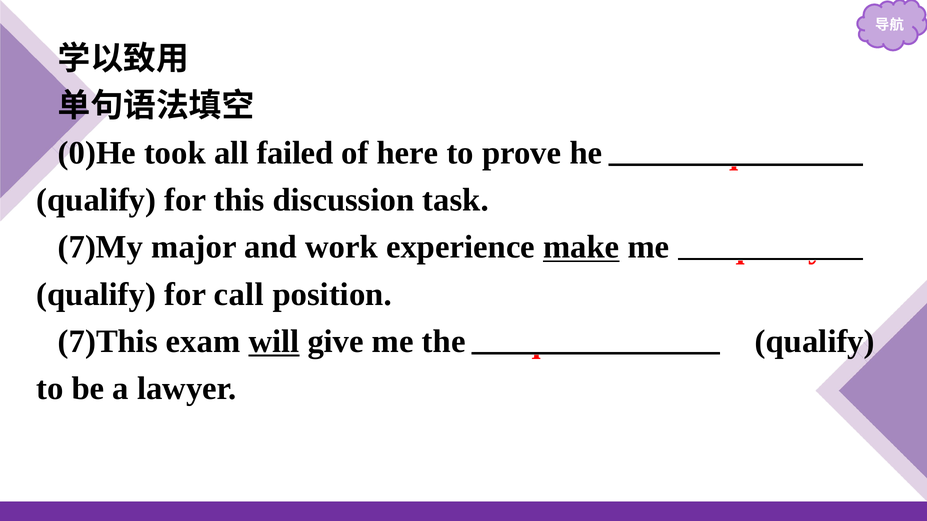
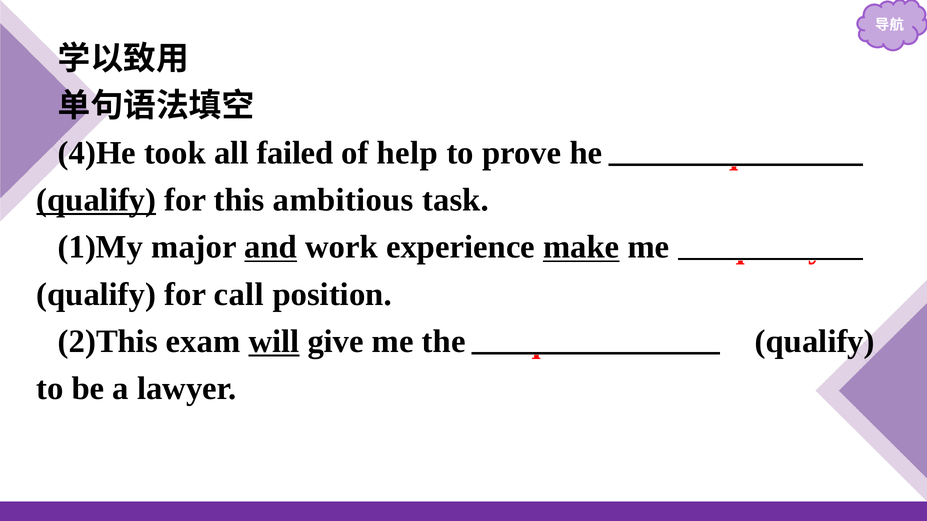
0)He: 0)He -> 4)He
here: here -> help
qualify at (96, 200) underline: none -> present
discussion: discussion -> ambitious
7)My: 7)My -> 1)My
and underline: none -> present
7)This: 7)This -> 2)This
